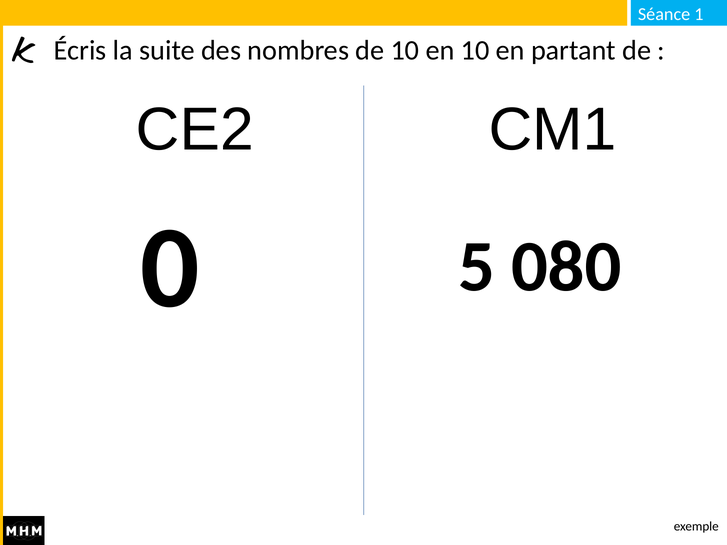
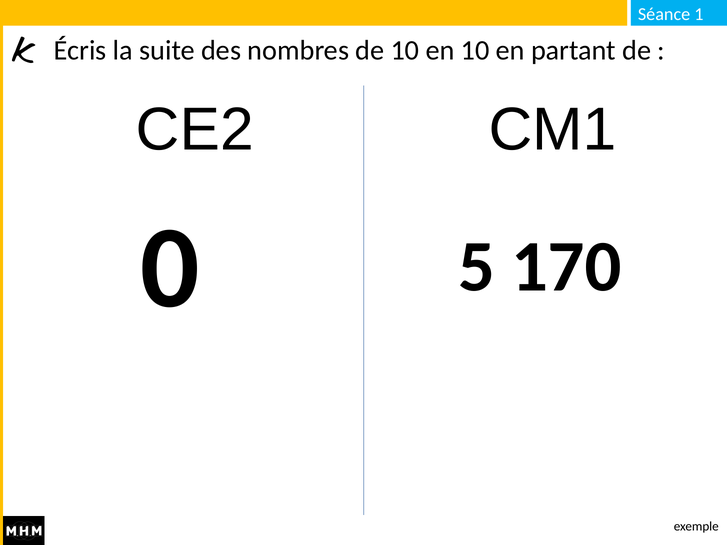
080: 080 -> 170
